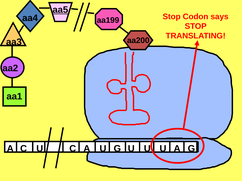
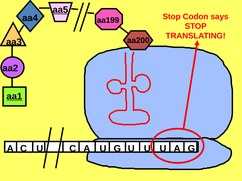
aa1 underline: none -> present
